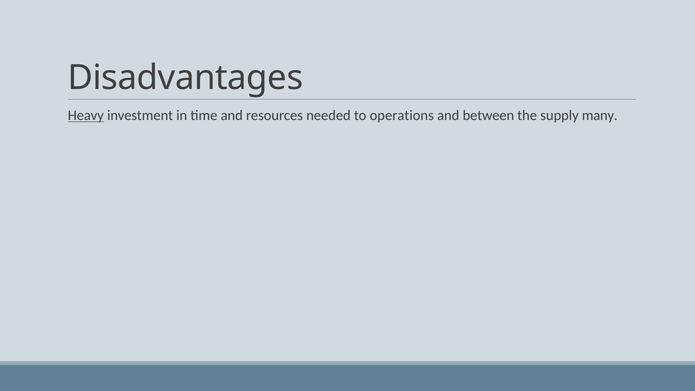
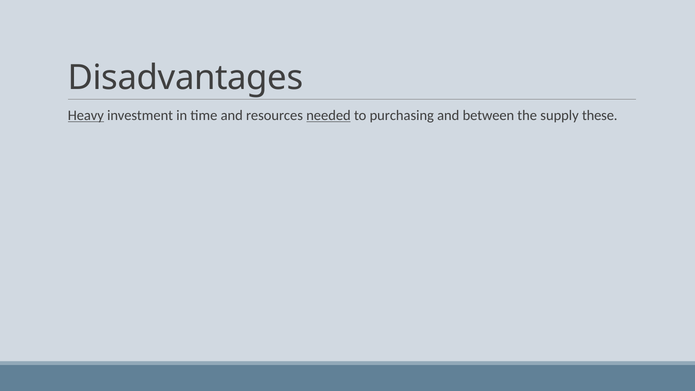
needed underline: none -> present
operations: operations -> purchasing
many: many -> these
